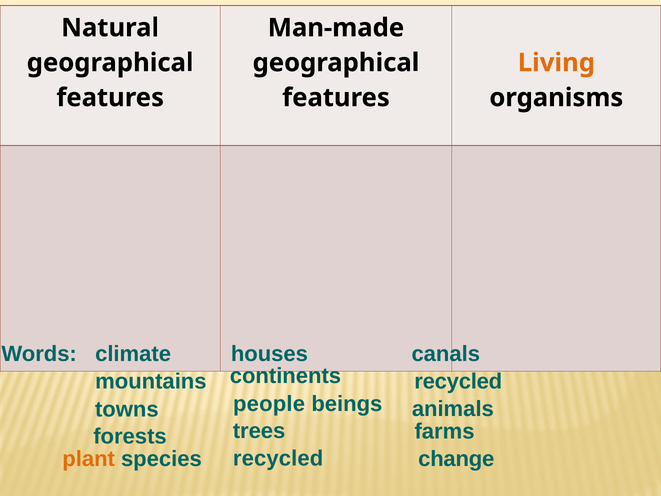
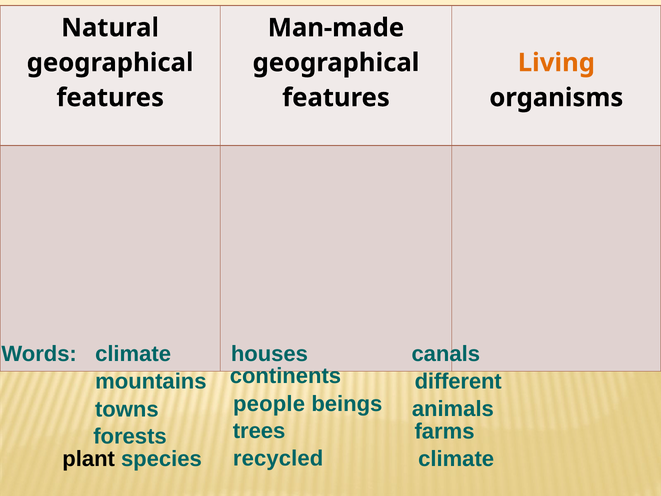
recycled at (458, 381): recycled -> different
plant colour: orange -> black
change at (456, 459): change -> climate
